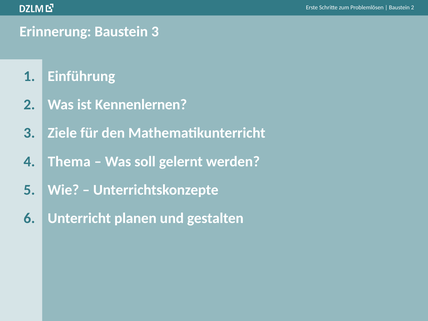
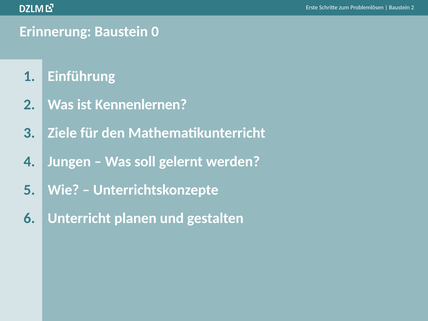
Baustein 3: 3 -> 0
Thema: Thema -> Jungen
